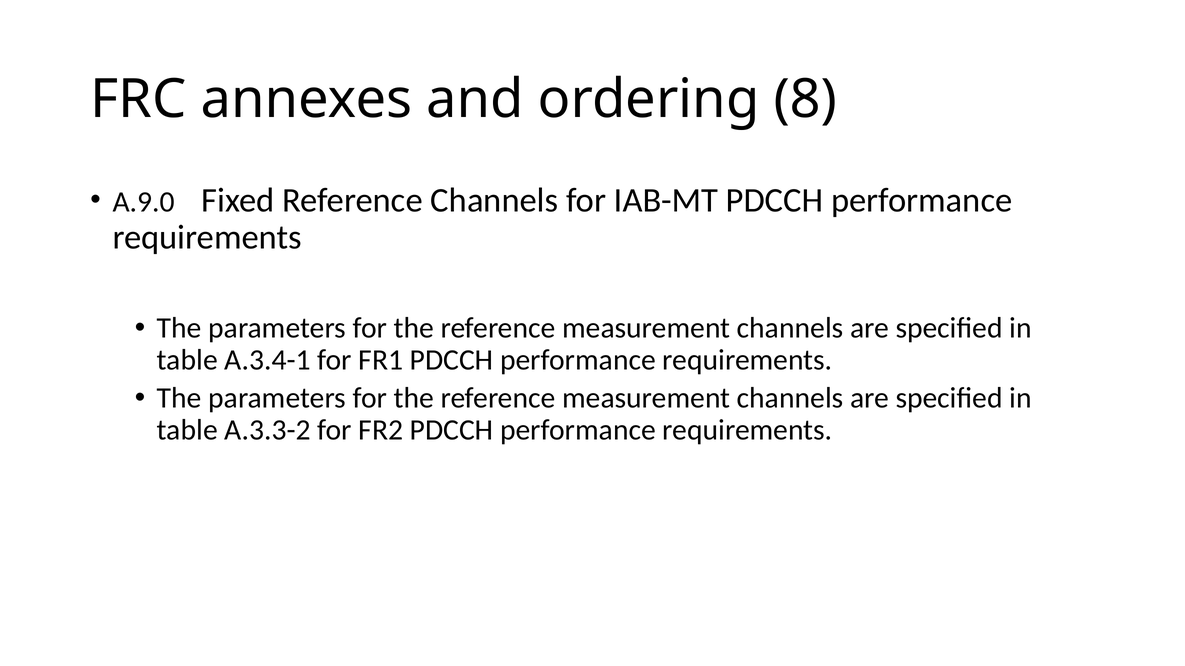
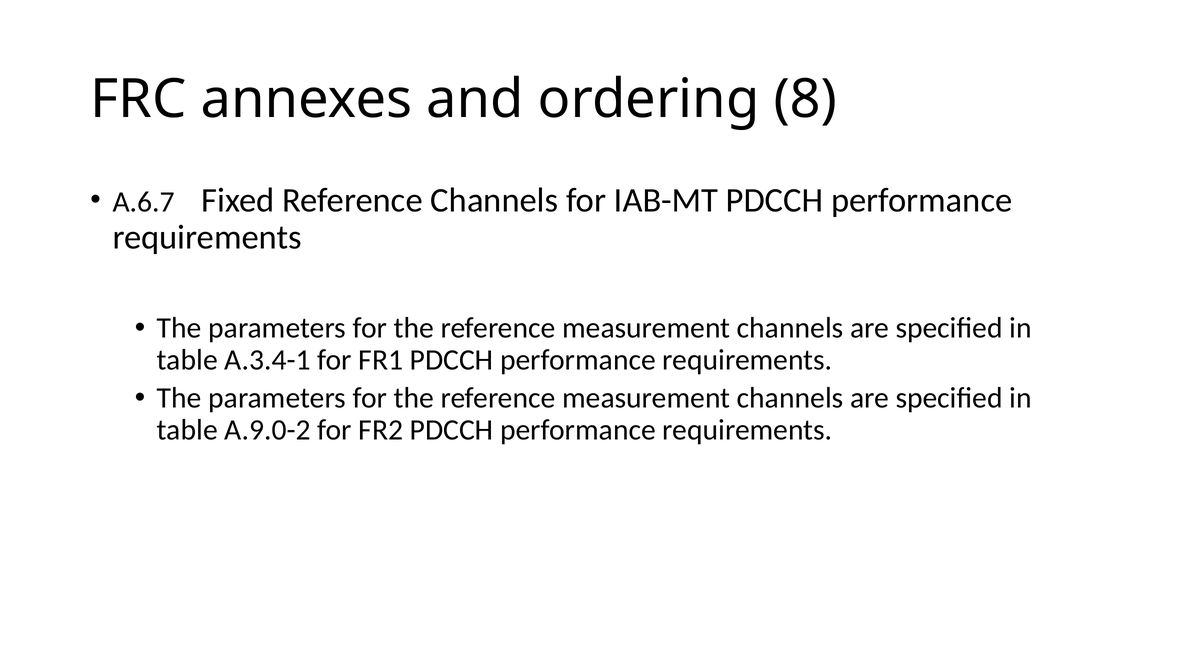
A.9.0: A.9.0 -> A.6.7
A.3.3-2: A.3.3-2 -> A.9.0-2
